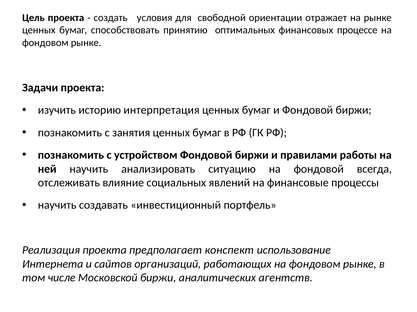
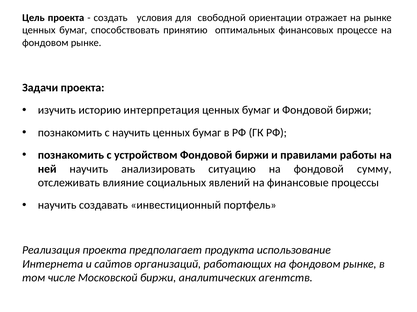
с занятия: занятия -> научить
всегда: всегда -> сумму
конспект: конспект -> продукта
